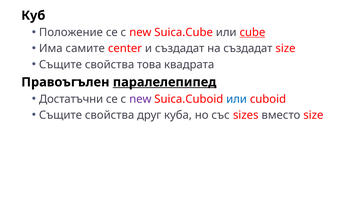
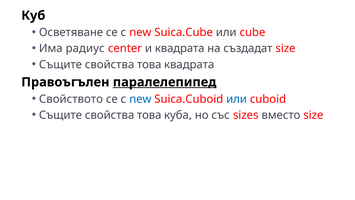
Положение: Положение -> Осветяване
cube underline: present -> none
самите: самите -> радиус
и създадат: създадат -> квадрата
Достатъчни: Достатъчни -> Свойството
new at (140, 99) colour: purple -> blue
друг at (149, 115): друг -> това
